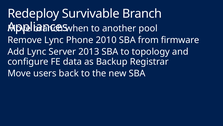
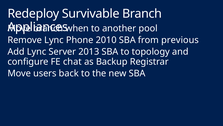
firmware: firmware -> previous
data: data -> chat
